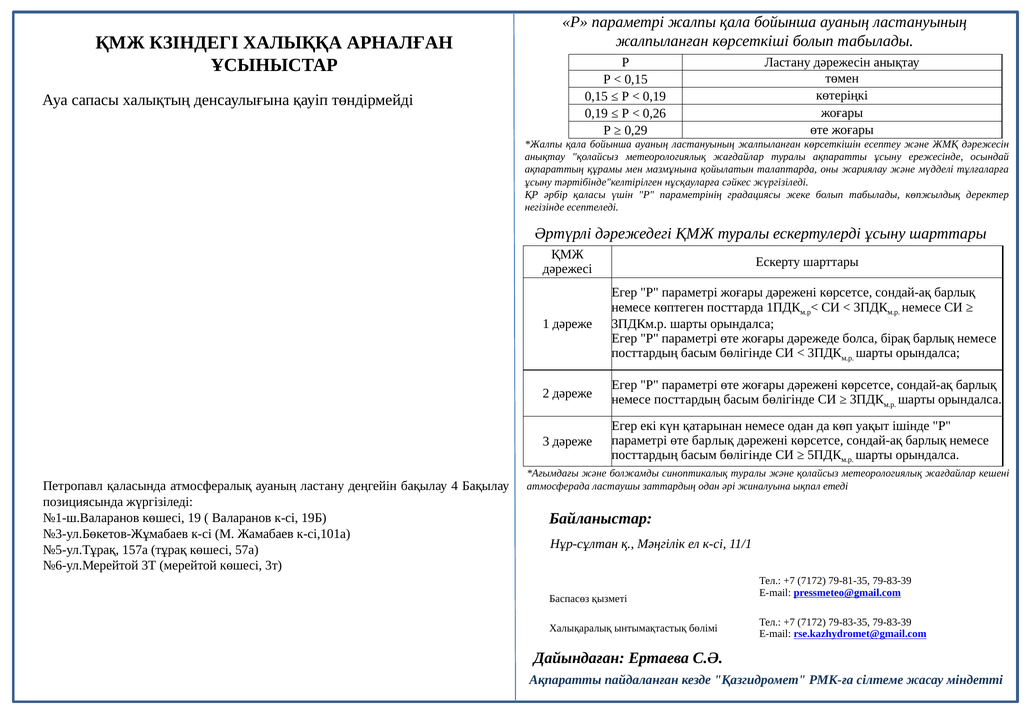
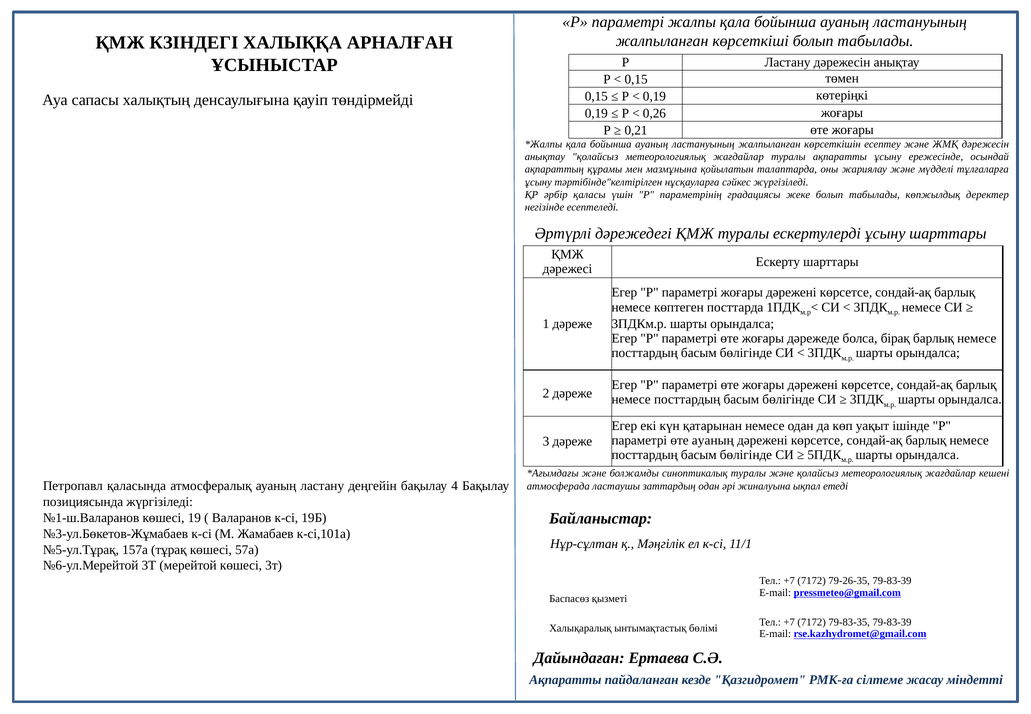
0,29: 0,29 -> 0,21
өте барлық: барлық -> ауаның
79-81-35: 79-81-35 -> 79-26-35
